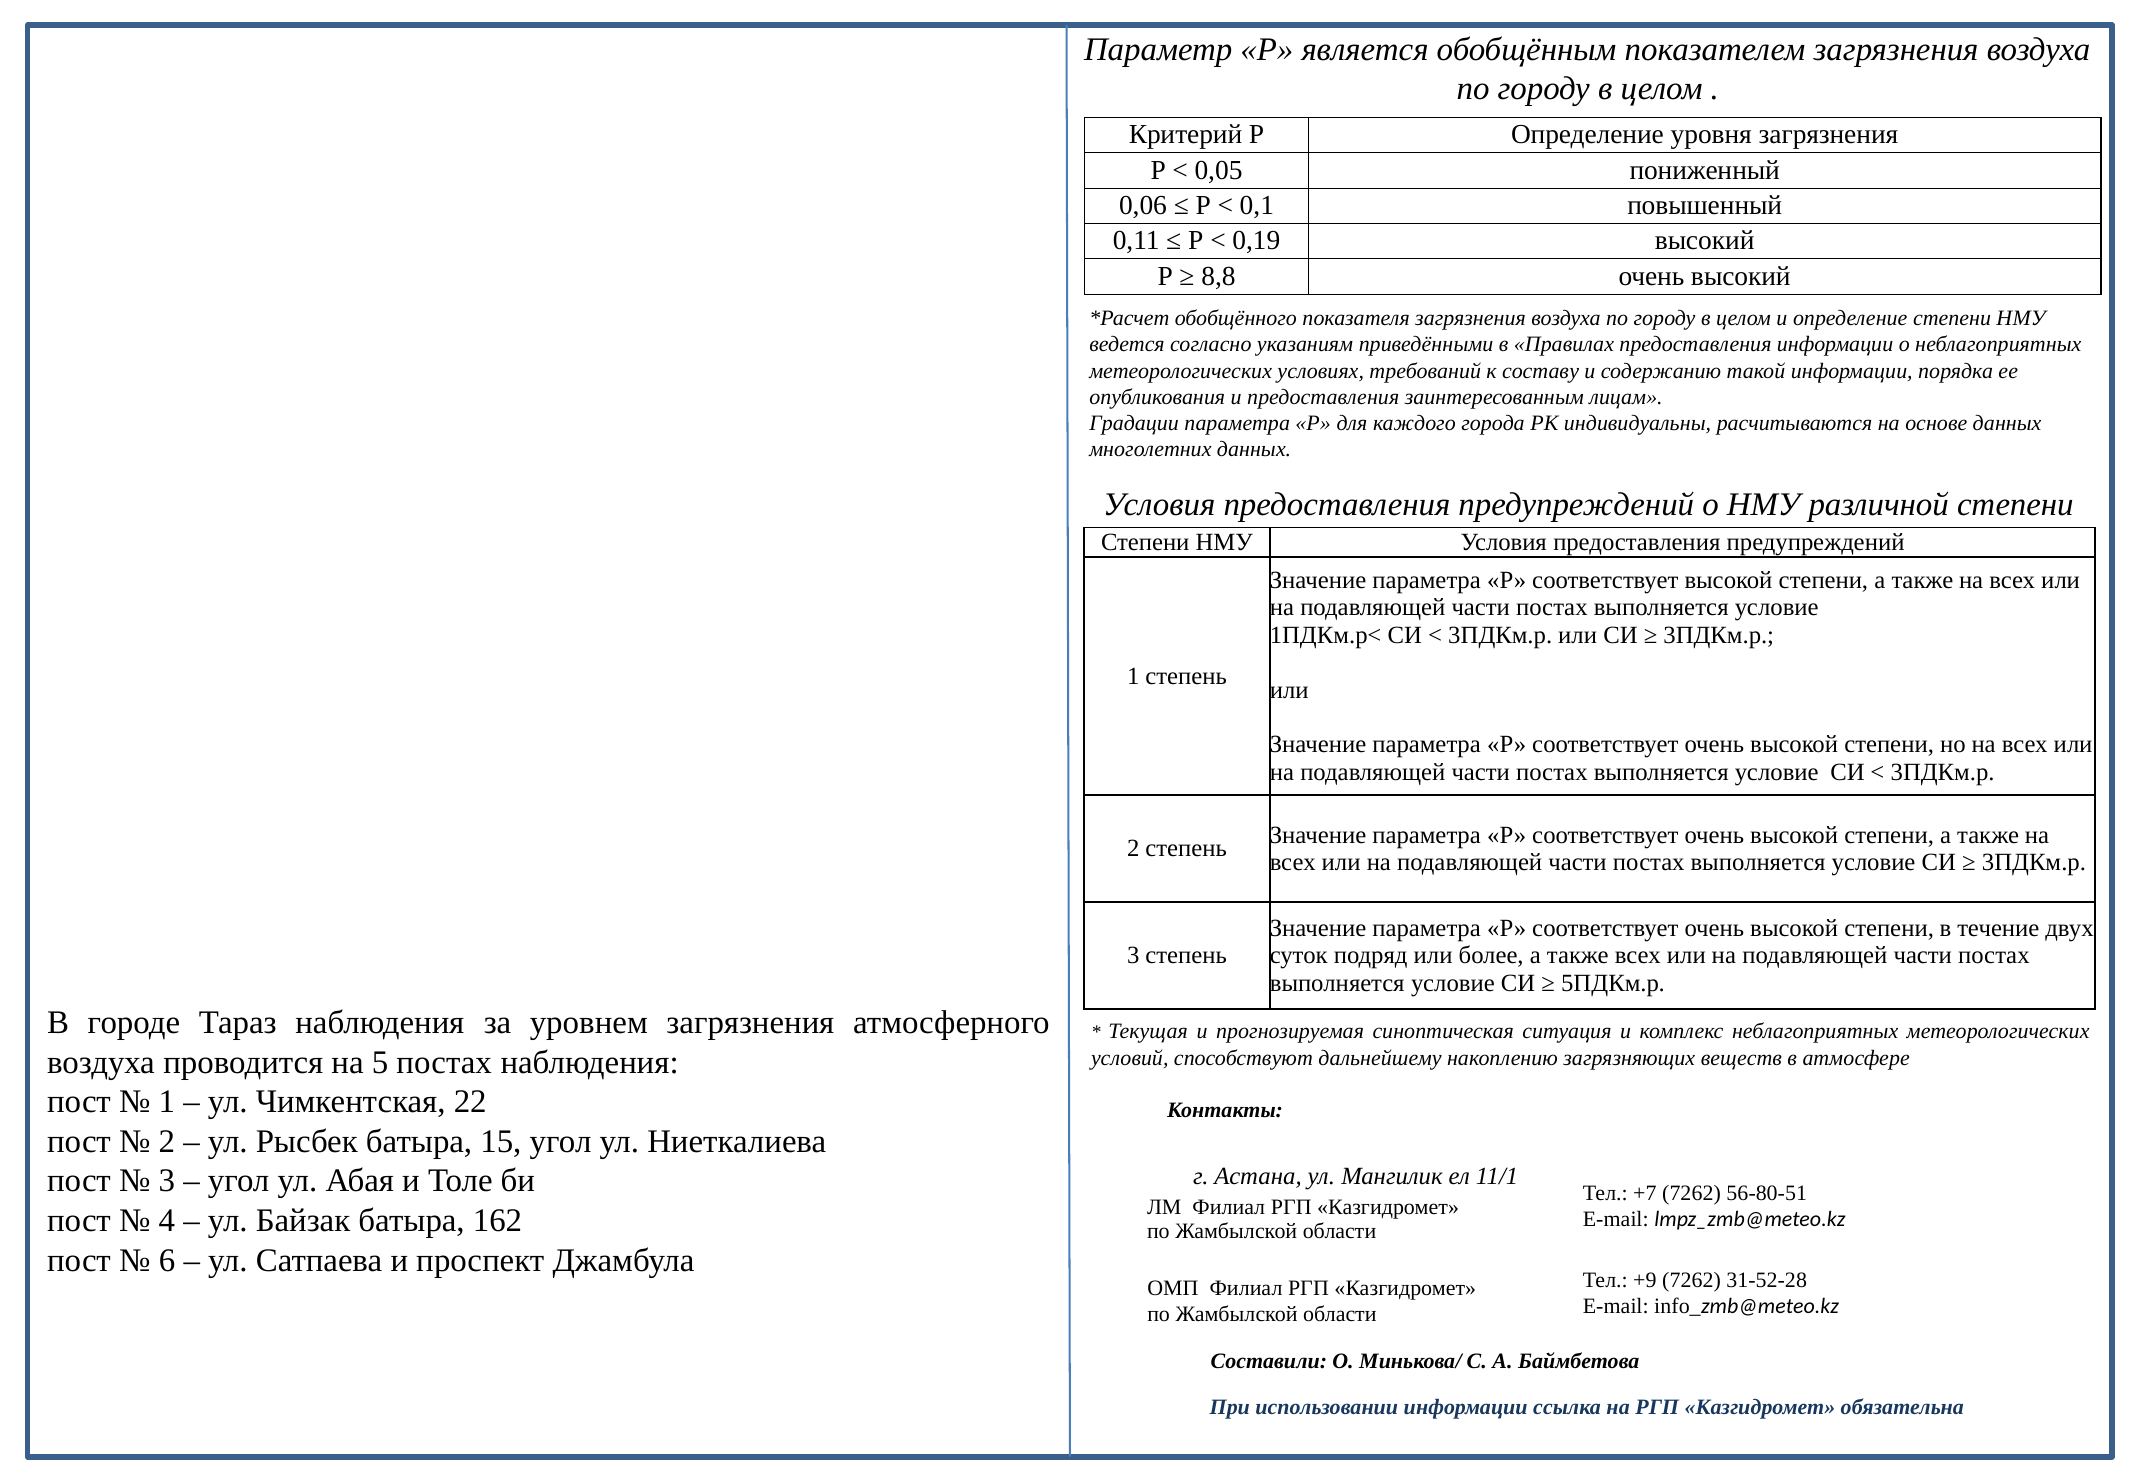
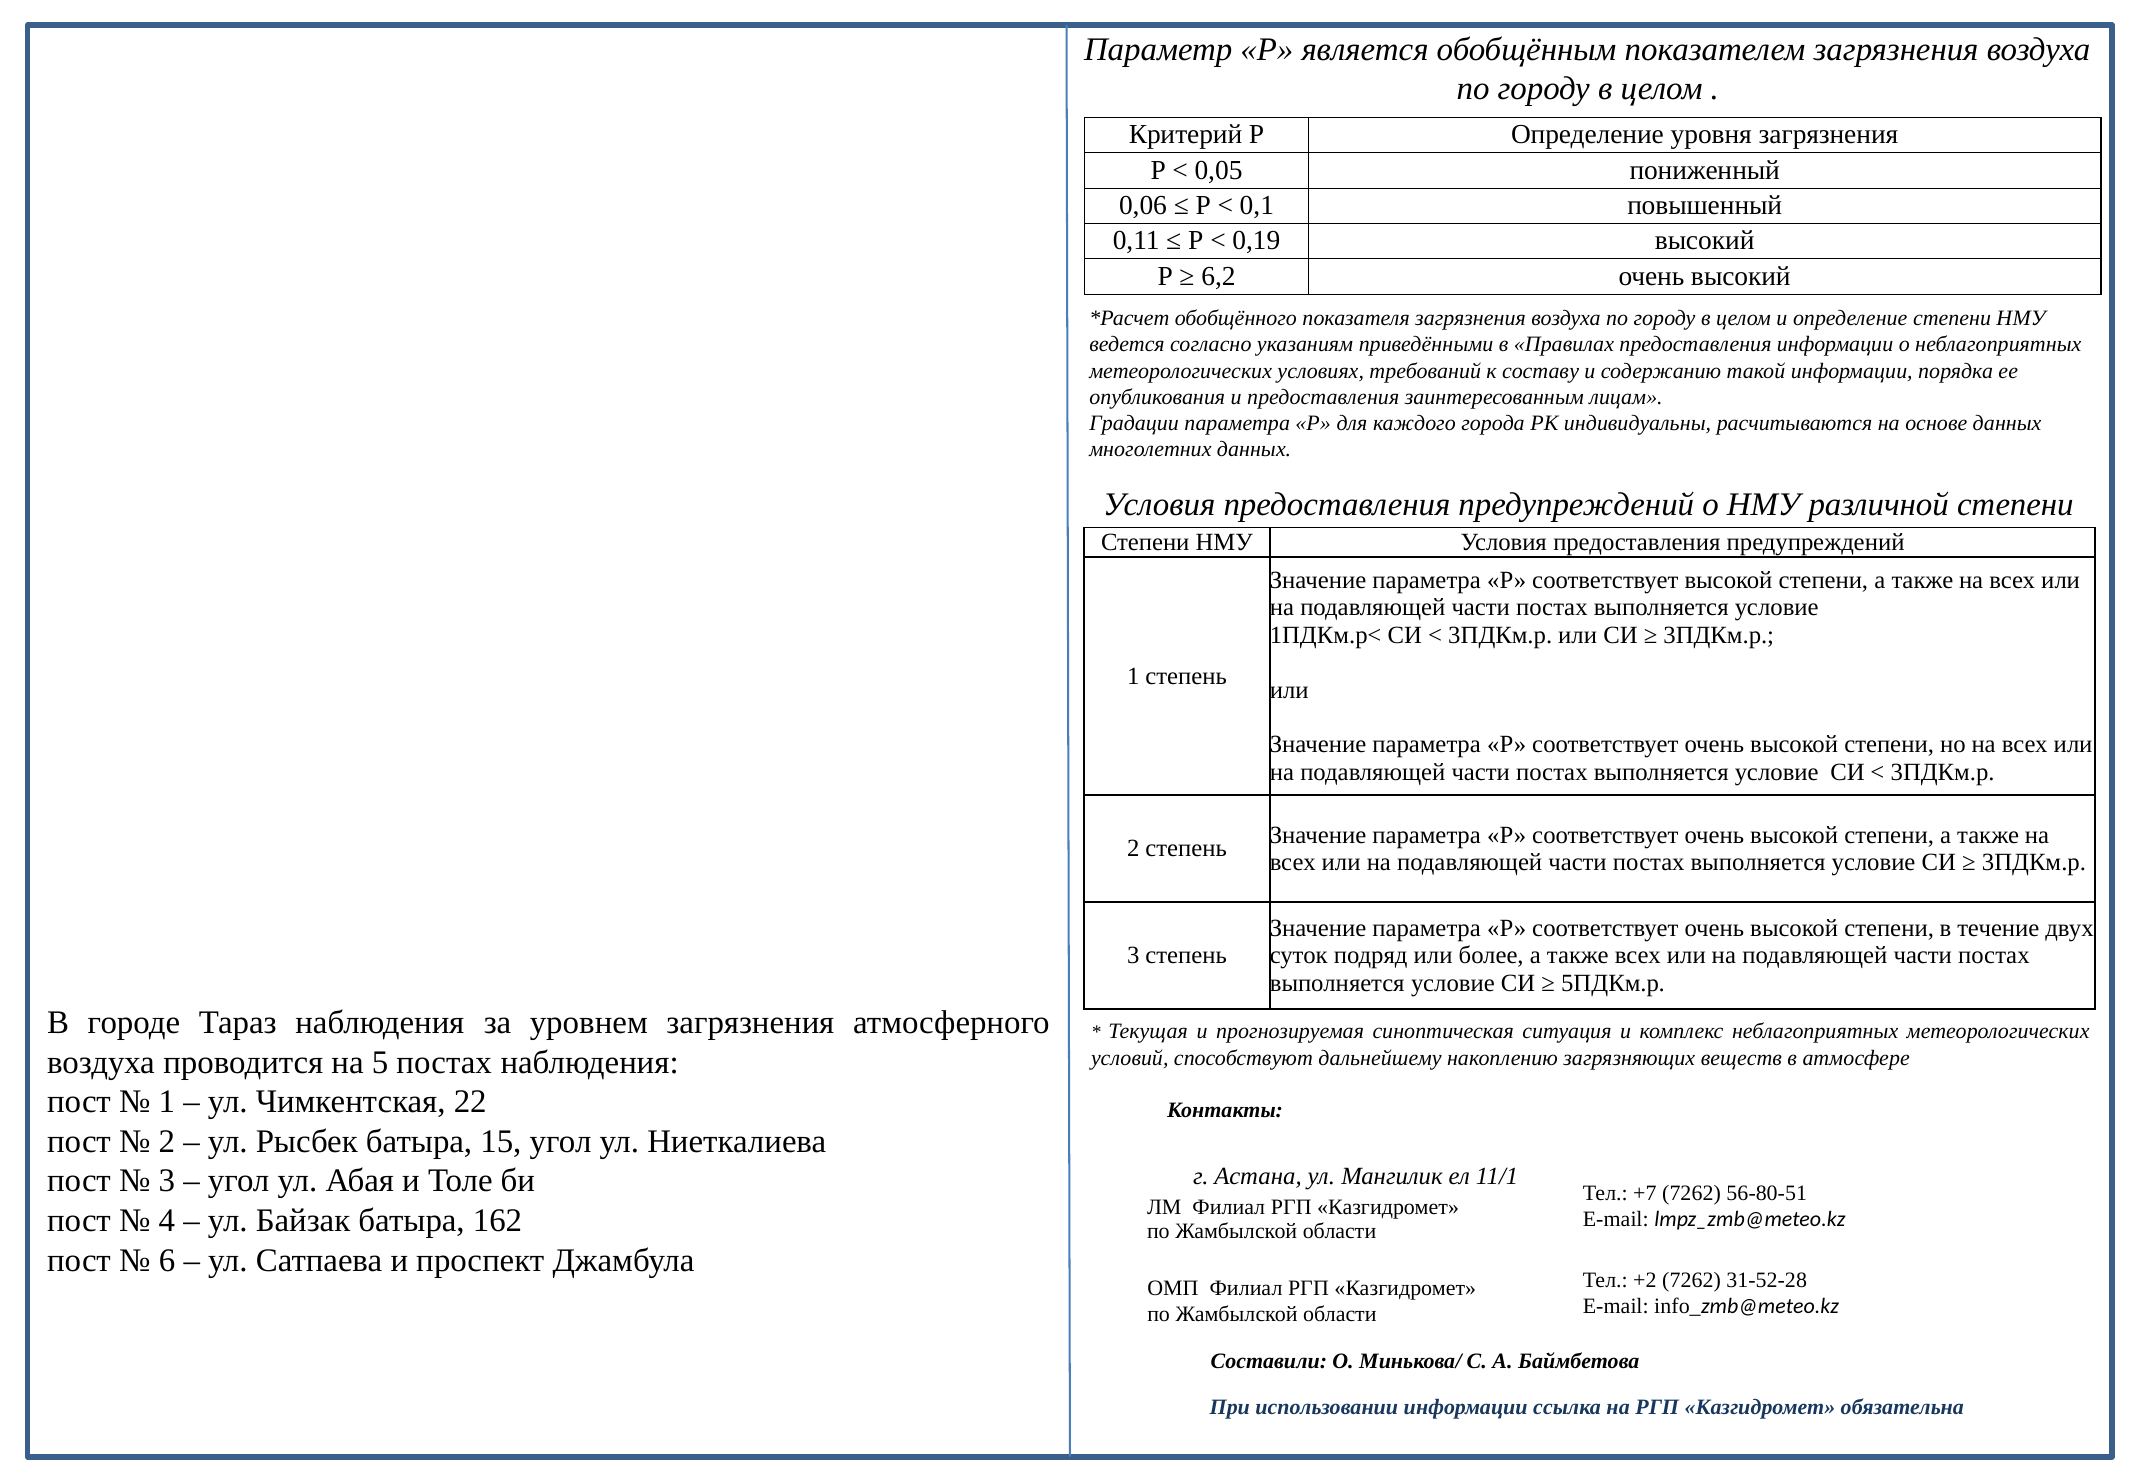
8,8: 8,8 -> 6,2
+9: +9 -> +2
